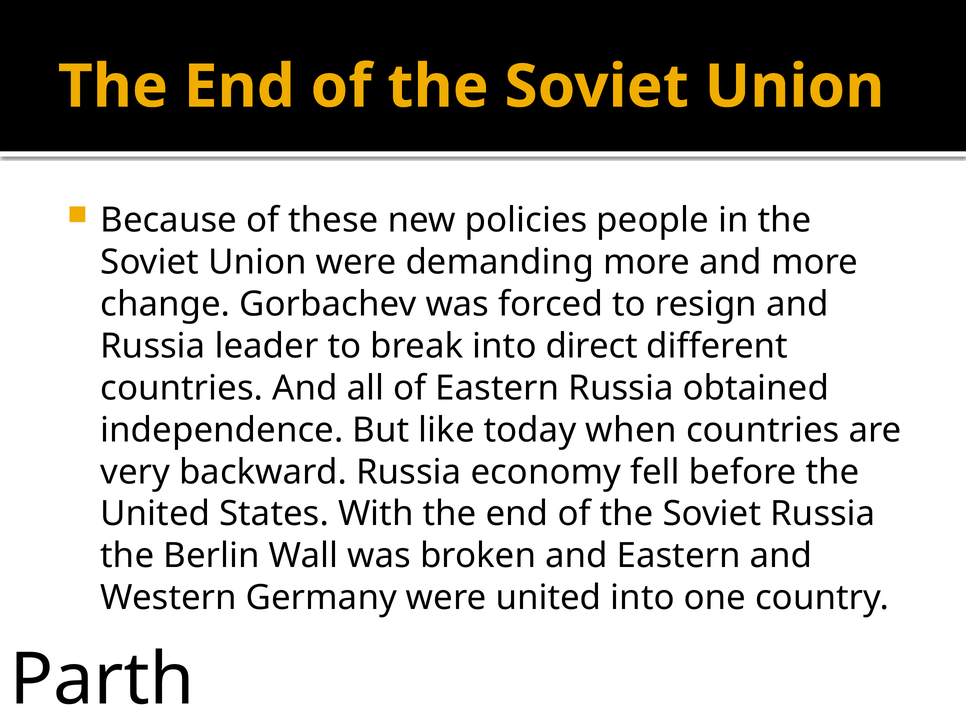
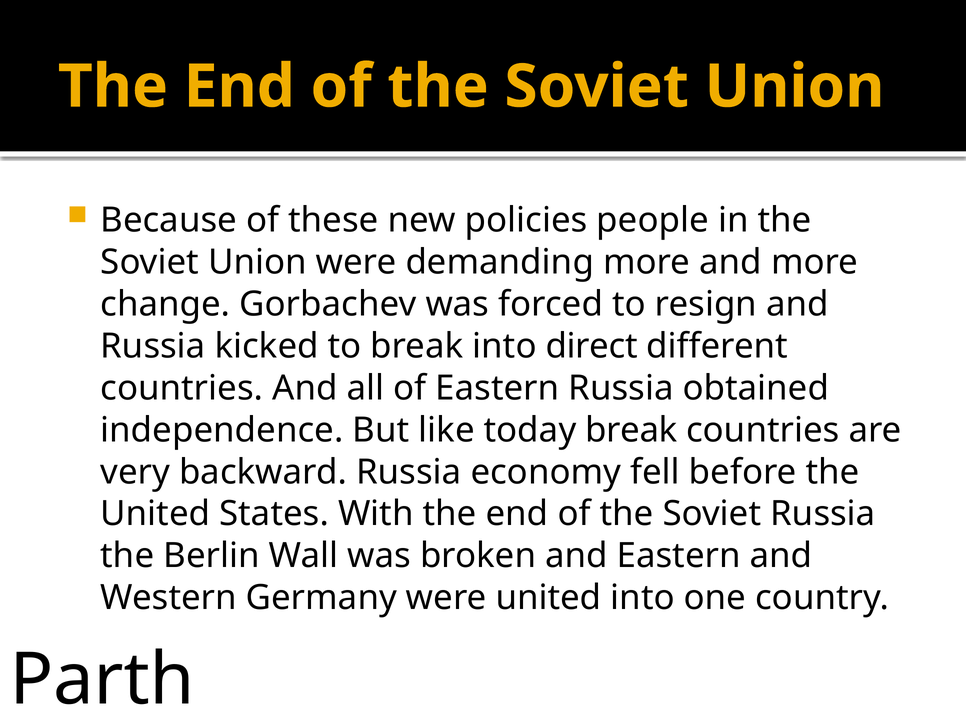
leader: leader -> kicked
today when: when -> break
